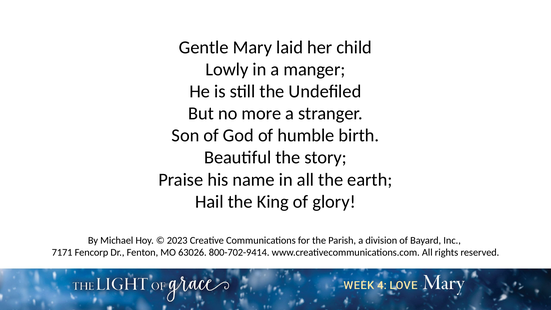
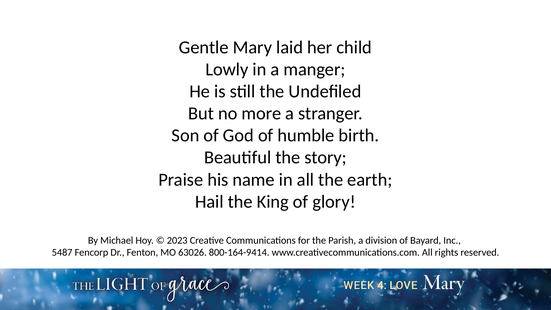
7171: 7171 -> 5487
800-702-9414: 800-702-9414 -> 800-164-9414
